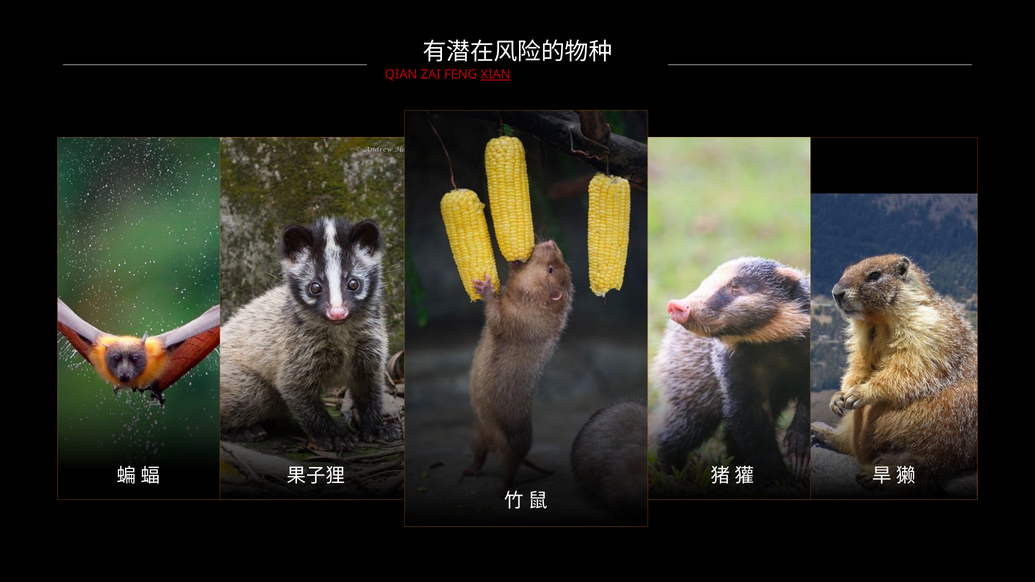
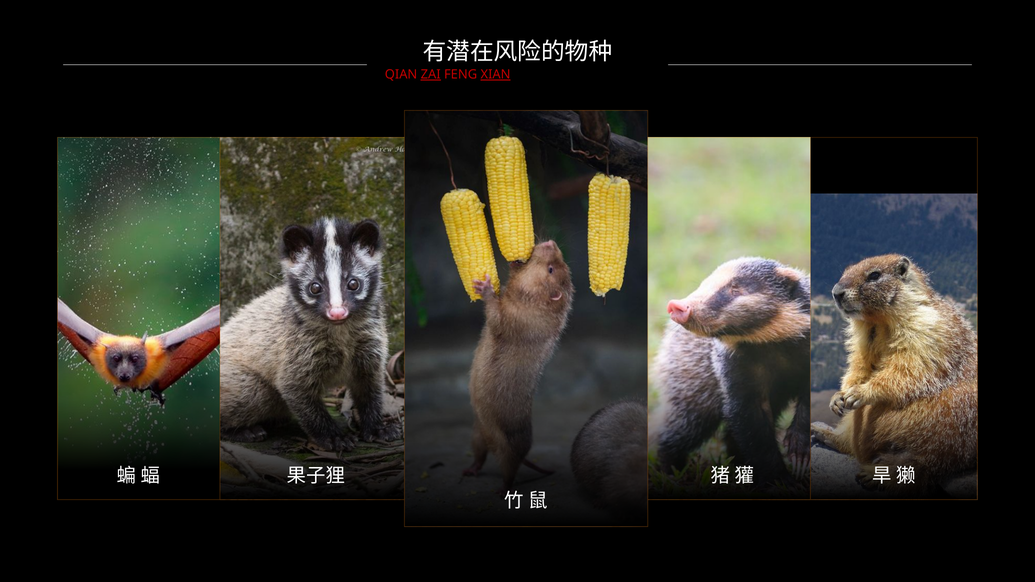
ZAI underline: none -> present
